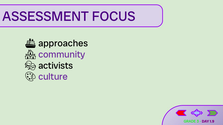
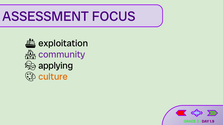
approaches: approaches -> exploitation
activists: activists -> applying
culture colour: purple -> orange
